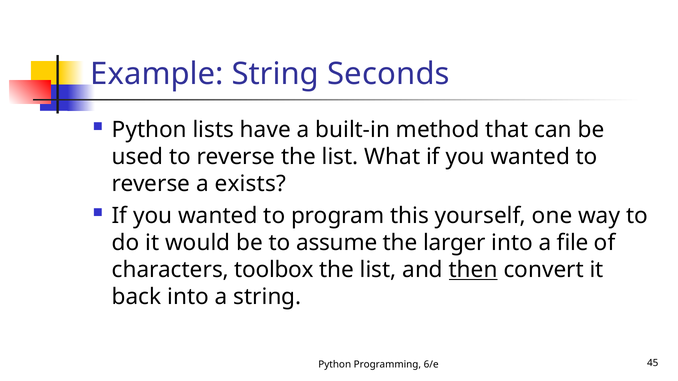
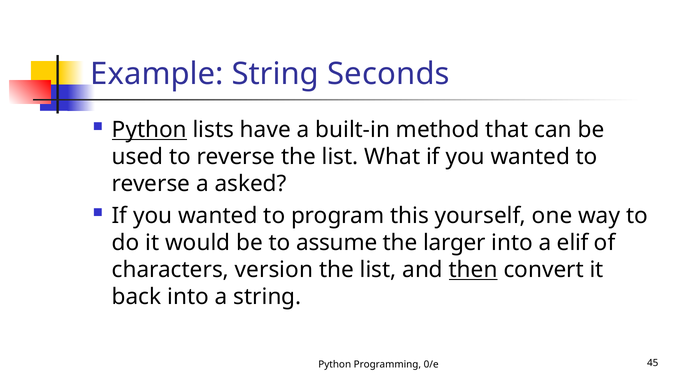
Python at (149, 130) underline: none -> present
exists: exists -> asked
file: file -> elif
toolbox: toolbox -> version
6/e: 6/e -> 0/e
